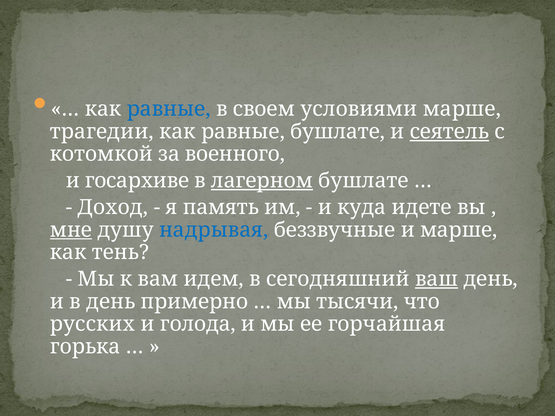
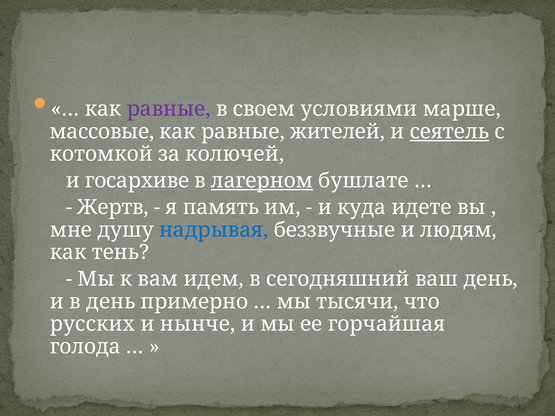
равные at (169, 109) colour: blue -> purple
трагедии: трагедии -> массовые
равные бушлате: бушлате -> жителей
военного: военного -> колючей
Доход: Доход -> Жертв
мне underline: present -> none
и марше: марше -> людям
ваш underline: present -> none
голода: голода -> нынче
горька: горька -> голода
